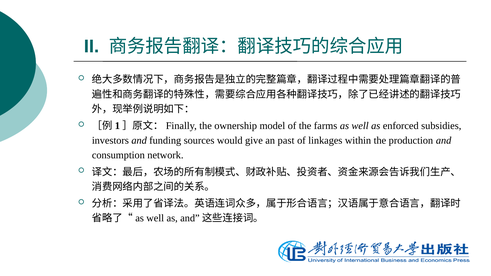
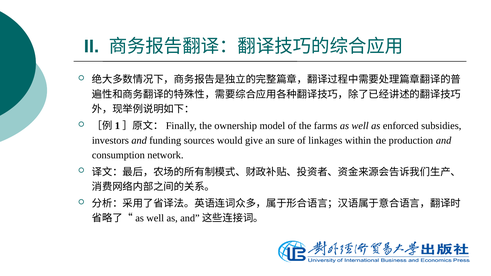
past: past -> sure
